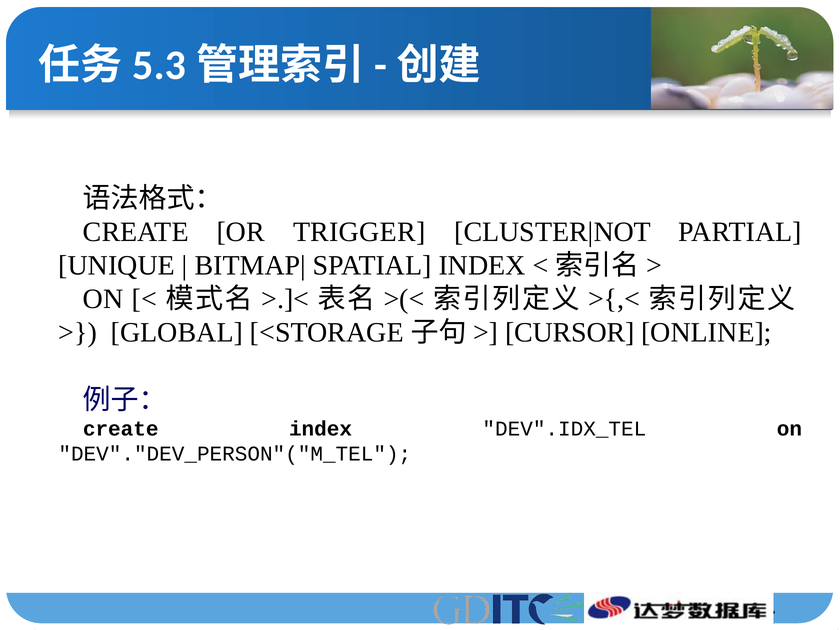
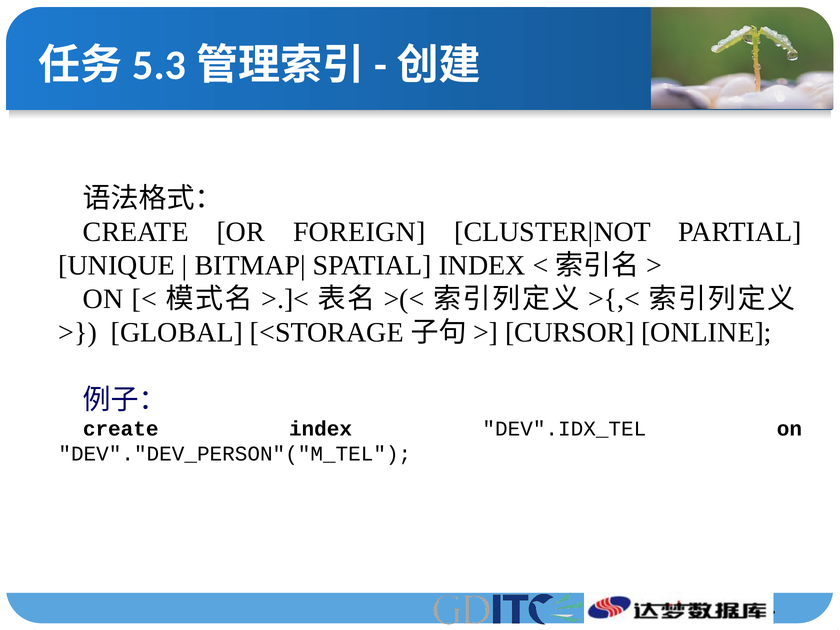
TRIGGER: TRIGGER -> FOREIGN
